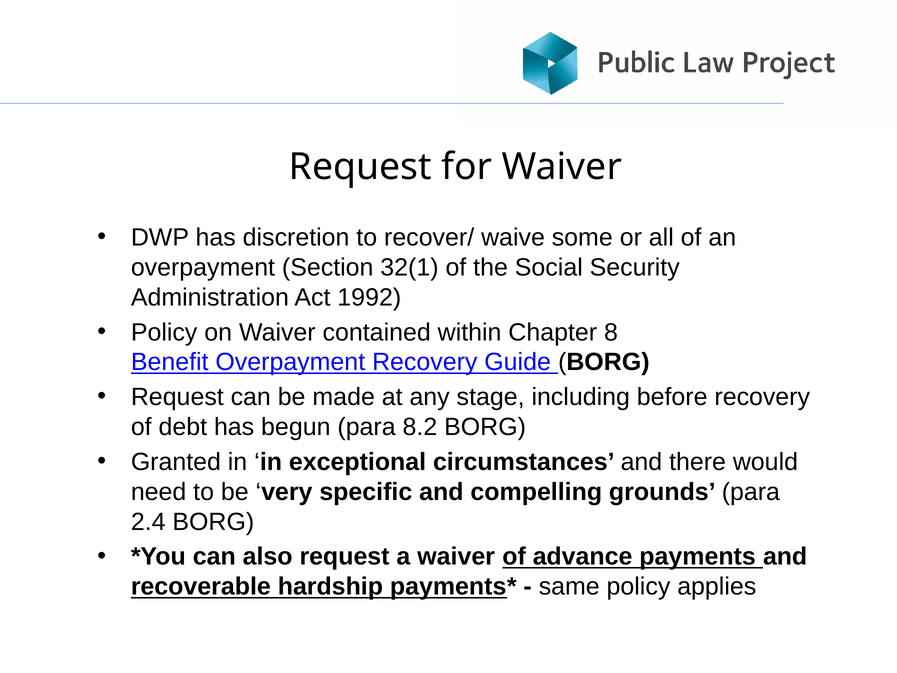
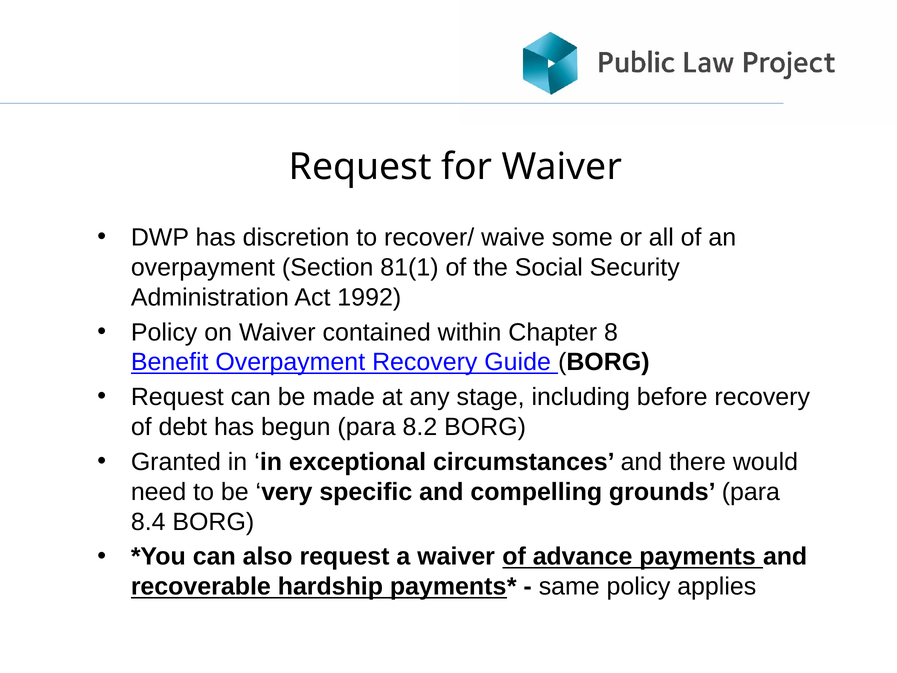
32(1: 32(1 -> 81(1
2.4: 2.4 -> 8.4
